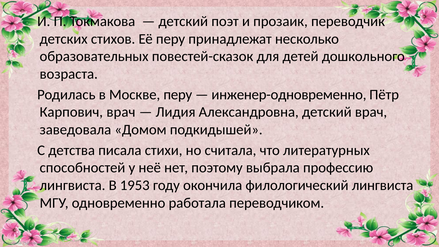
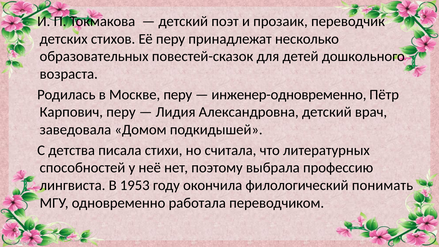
Карпович врач: врач -> перу
филологический лингвиста: лингвиста -> понимать
